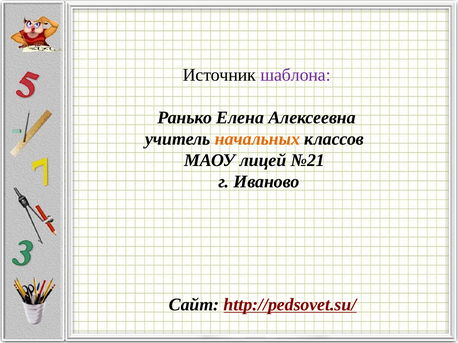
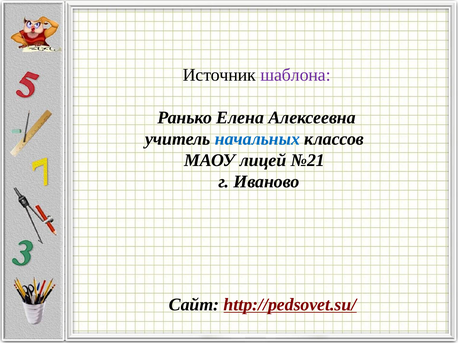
начальных colour: orange -> blue
